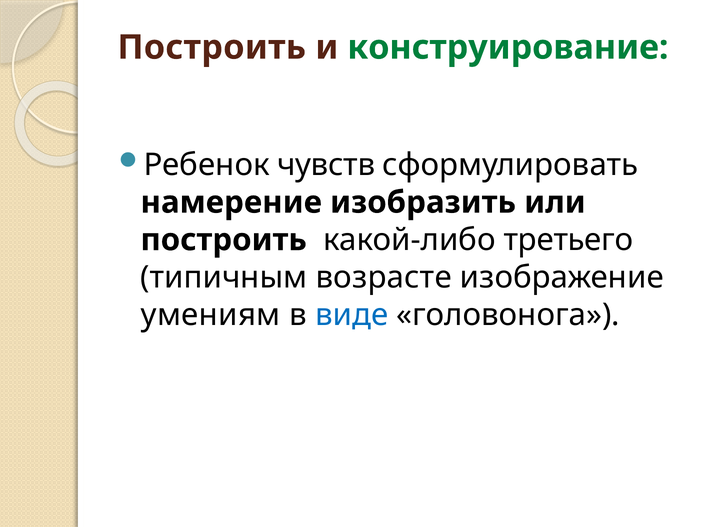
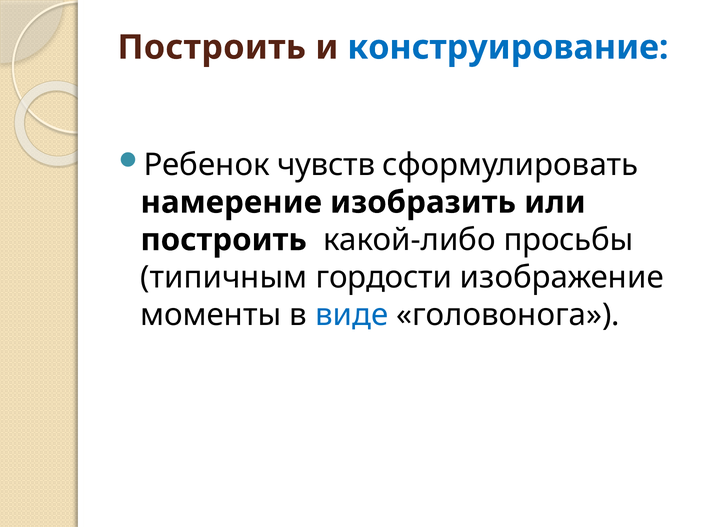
конструирование colour: green -> blue
третьего: третьего -> просьбы
возрасте: возрасте -> гордости
умениям: умениям -> моменты
